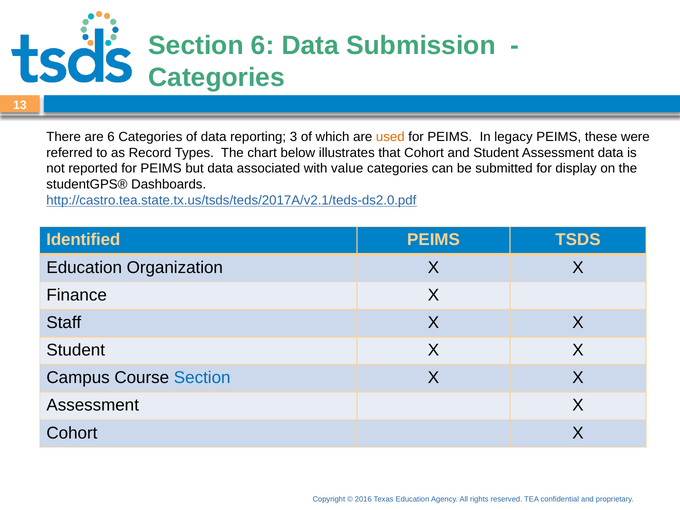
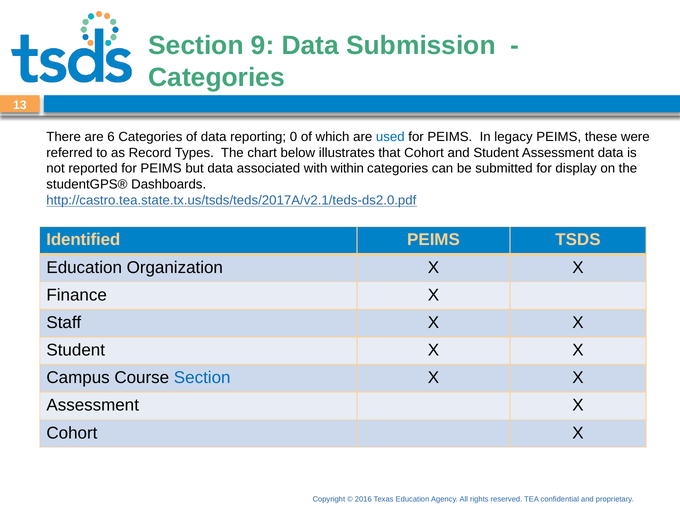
Section 6: 6 -> 9
3: 3 -> 0
used colour: orange -> blue
value: value -> within
